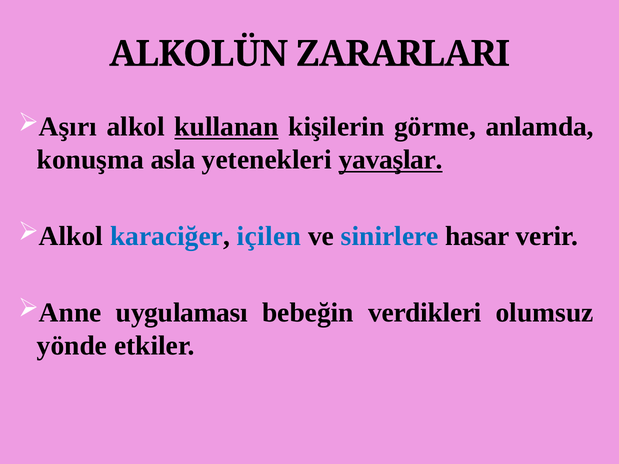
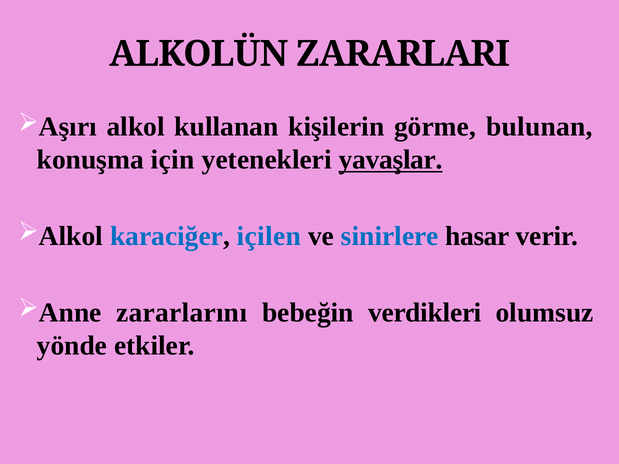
kullanan underline: present -> none
anlamda: anlamda -> bulunan
asla: asla -> için
uygulaması: uygulaması -> zararlarını
